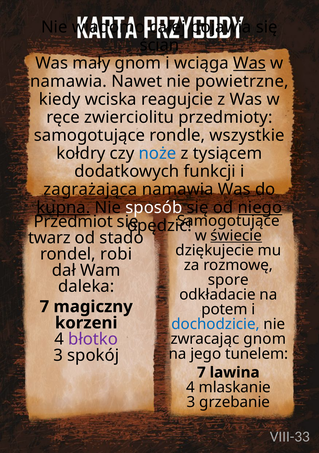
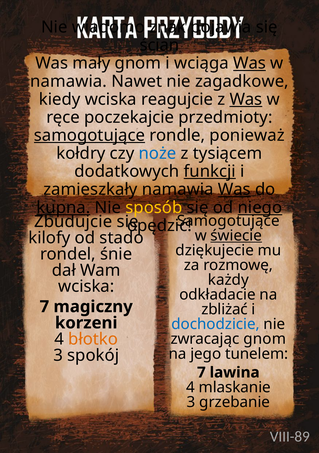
całej: całej -> znak
powietrzne: powietrzne -> zagadkowe
Was at (246, 99) underline: none -> present
zwierciolitu: zwierciolitu -> poczekajcie
samogotujące at (89, 135) underline: none -> present
wszystkie: wszystkie -> ponieważ
funkcji underline: none -> present
zagrażająca: zagrażająca -> zamieszkały
Was at (234, 190) underline: none -> present
sposób colour: white -> yellow
Przedmiot: Przedmiot -> Zbudujcie
twarz: twarz -> kilofy
robi: robi -> śnie
spore: spore -> każdy
daleka at (86, 287): daleka -> wciska
potem: potem -> zbliżać
błotko colour: purple -> orange
VIII-33: VIII-33 -> VIII-89
